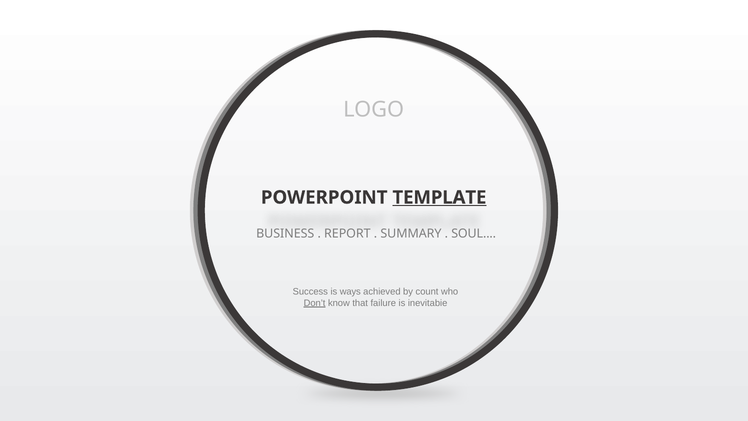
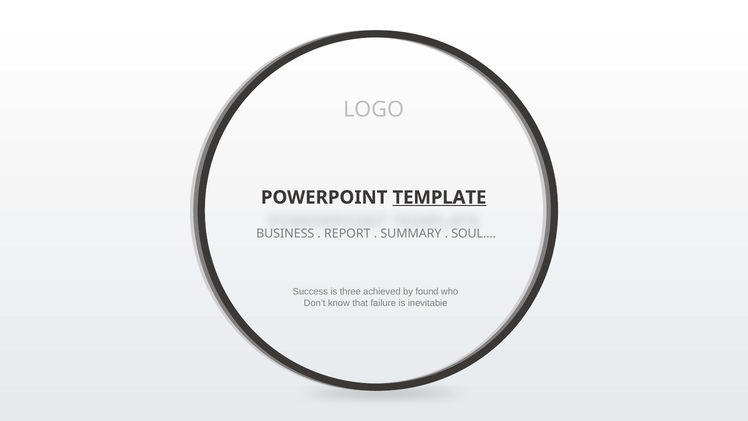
ways: ways -> three
count: count -> found
Don’t underline: present -> none
